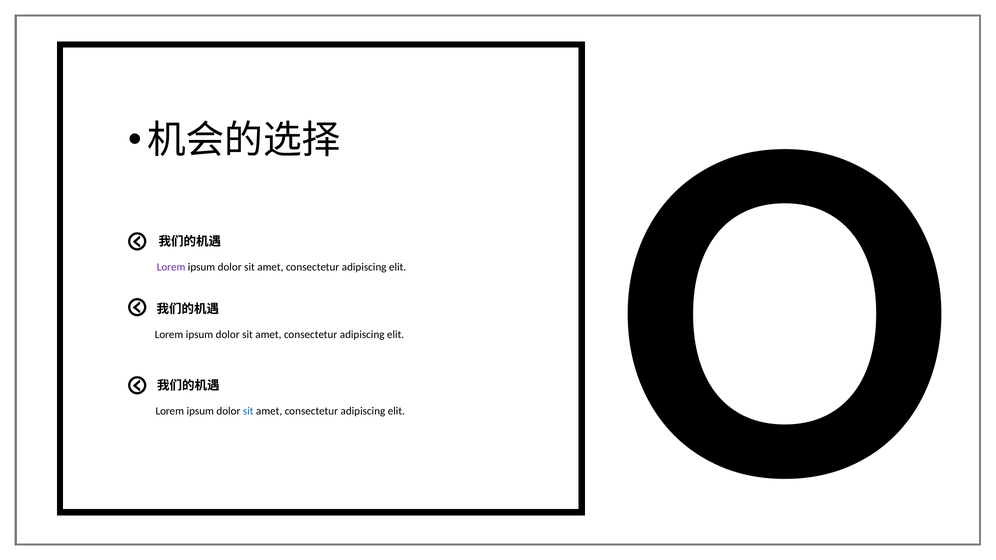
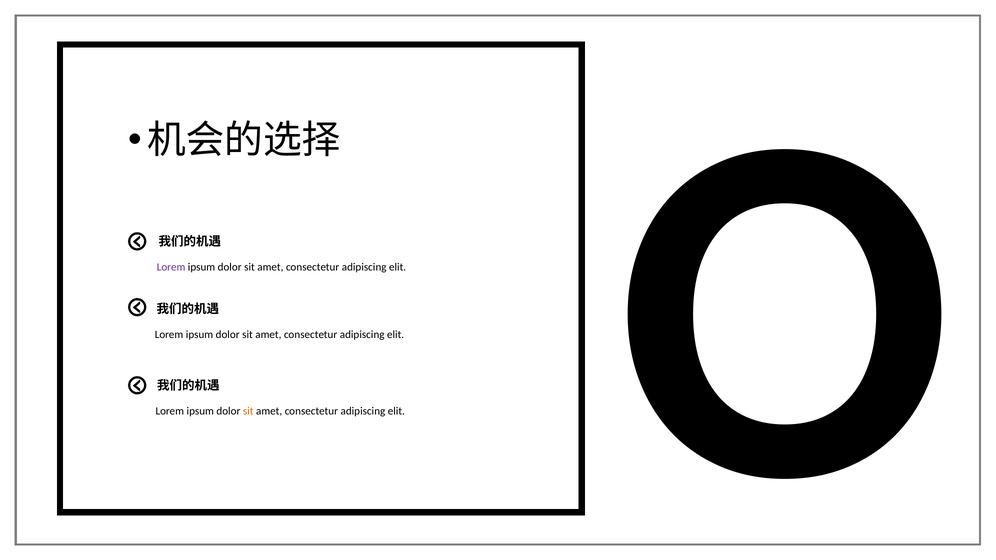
sit at (248, 411) colour: blue -> orange
